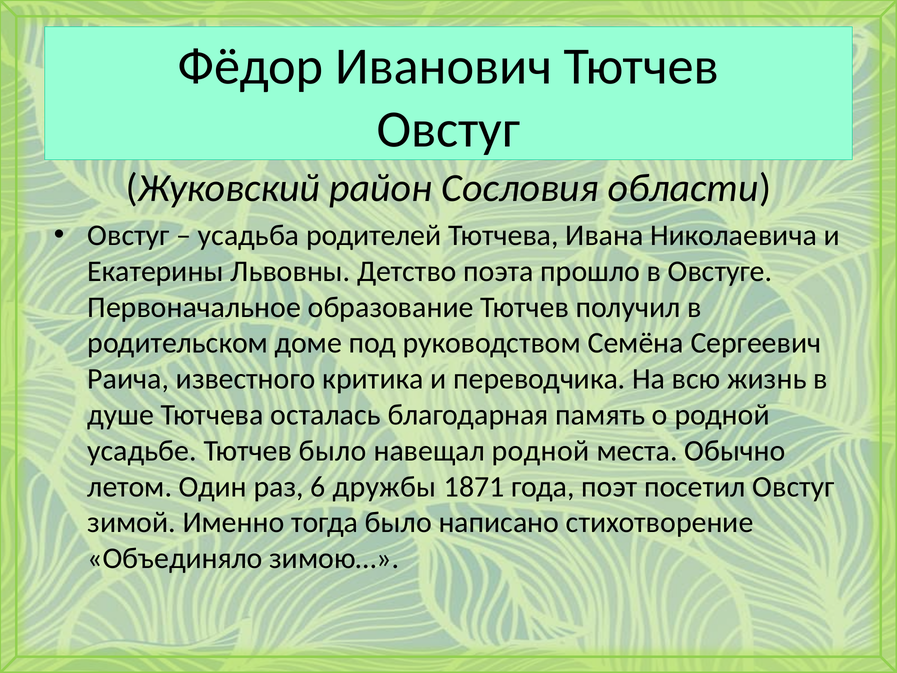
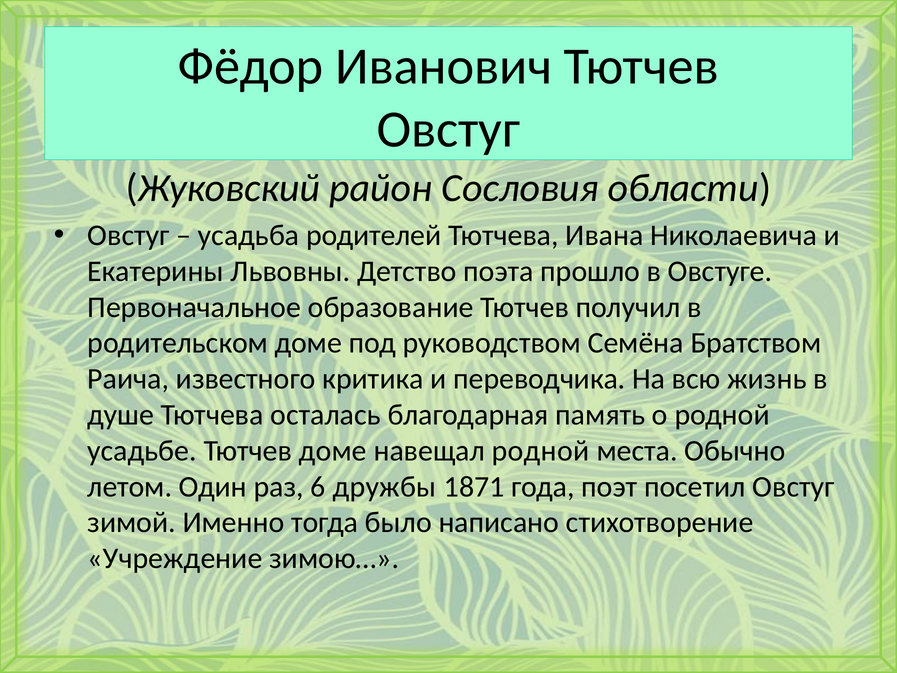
Сергеевич: Сергеевич -> Братством
Тютчев было: было -> доме
Объединяло: Объединяло -> Учреждение
